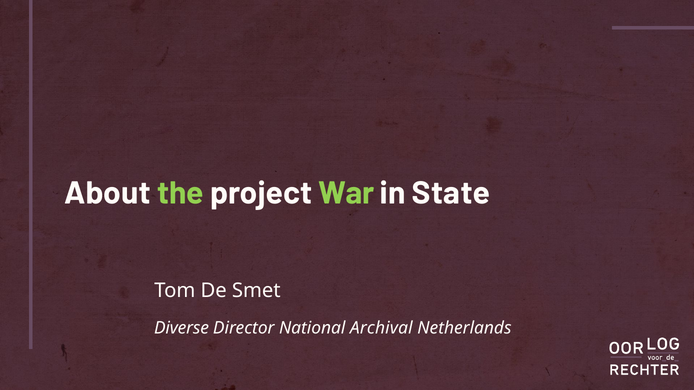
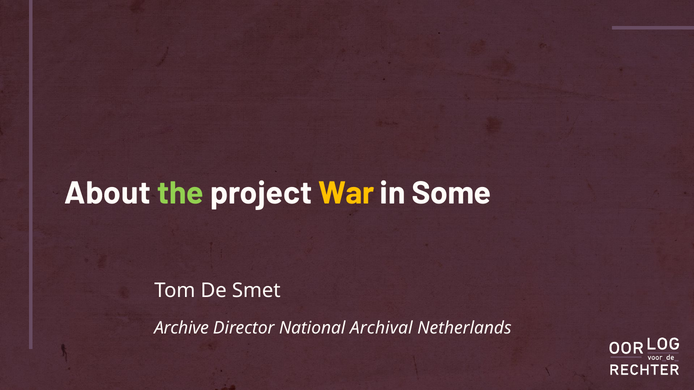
War colour: light green -> yellow
State: State -> Some
Diverse: Diverse -> Archive
